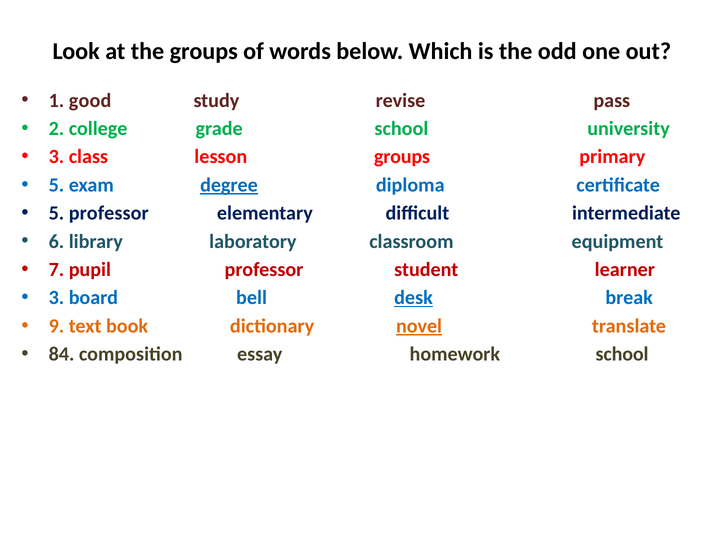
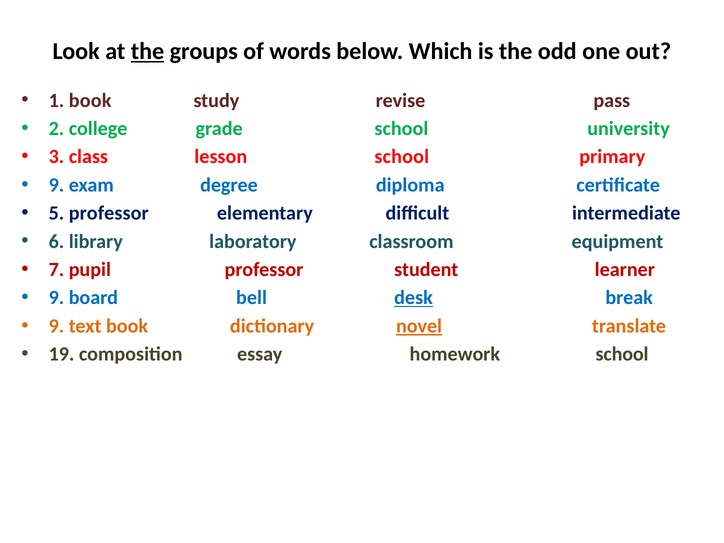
the at (148, 51) underline: none -> present
1 good: good -> book
lesson groups: groups -> school
5 at (56, 185): 5 -> 9
degree underline: present -> none
3 at (56, 298): 3 -> 9
84: 84 -> 19
